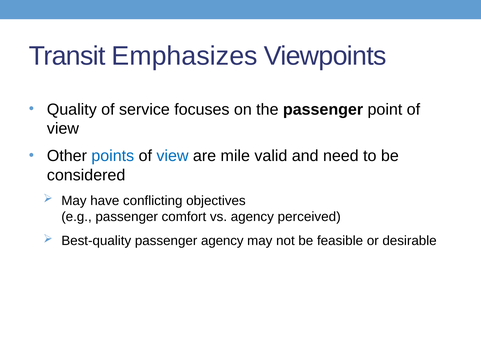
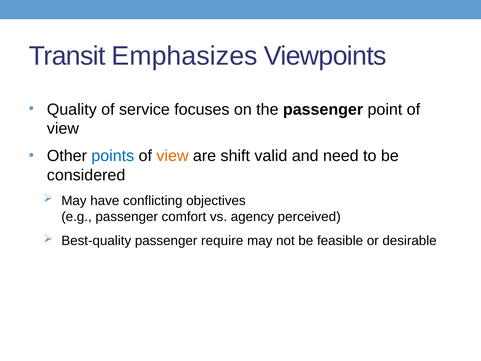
view at (172, 156) colour: blue -> orange
mile: mile -> shift
passenger agency: agency -> require
